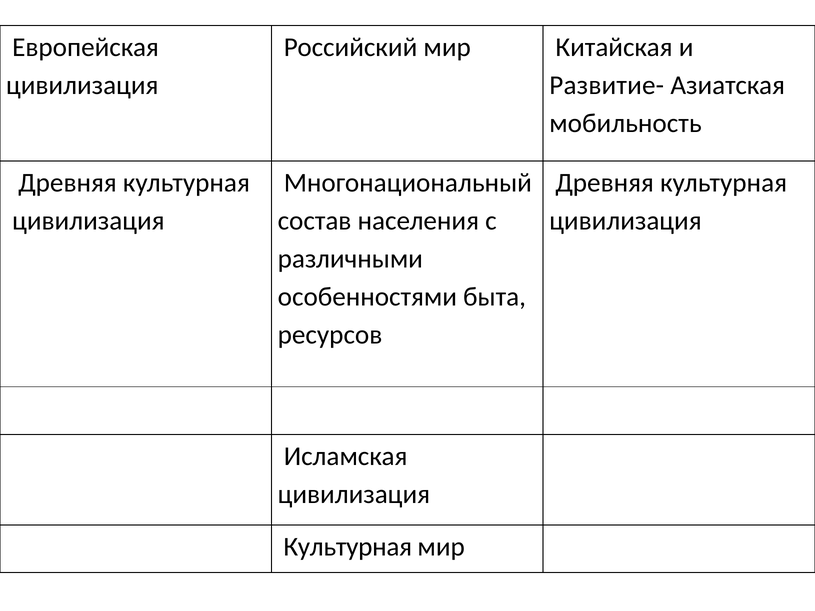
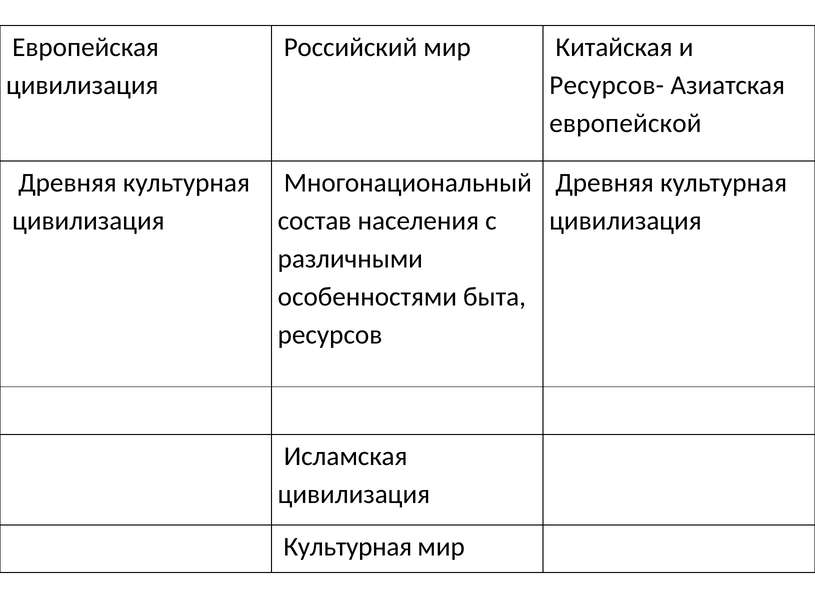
Развитие-: Развитие- -> Ресурсов-
мобильность: мобильность -> европейской
